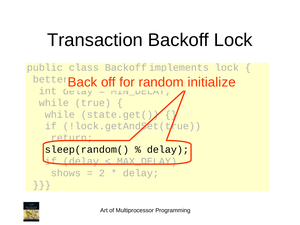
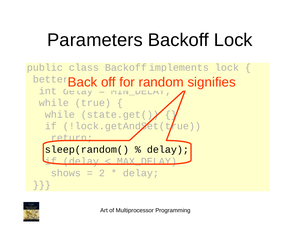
Transaction: Transaction -> Parameters
initialize: initialize -> signifies
